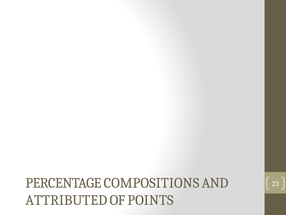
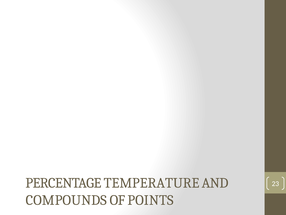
COMPOSITIONS: COMPOSITIONS -> TEMPERATURE
ATTRIBUTED: ATTRIBUTED -> COMPOUNDS
